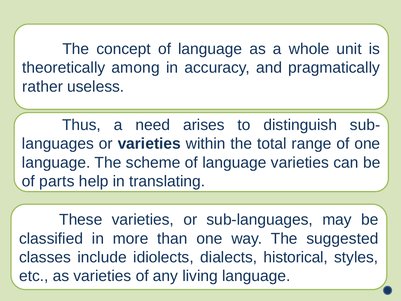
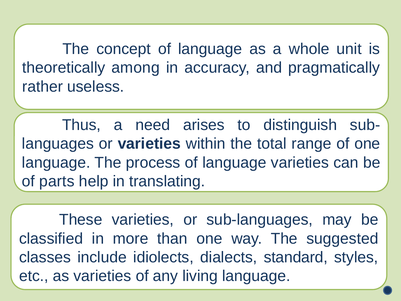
scheme: scheme -> process
historical: historical -> standard
